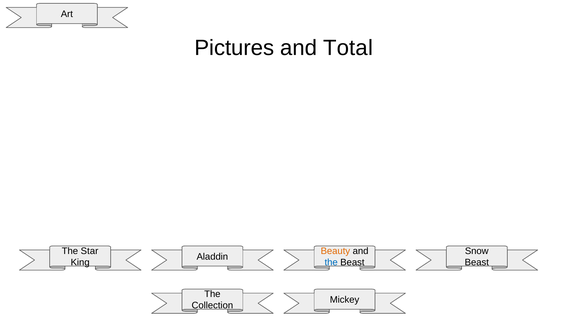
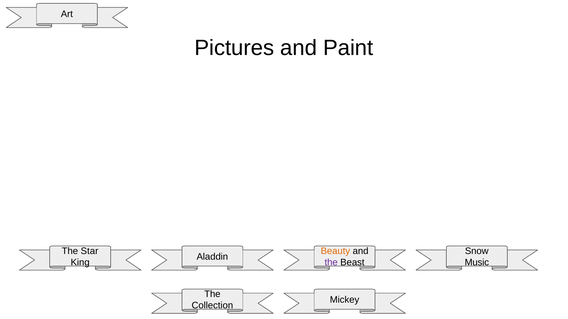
Total: Total -> Paint
the at (331, 263) colour: blue -> purple
Beast at (477, 263): Beast -> Music
